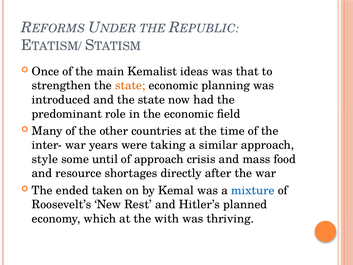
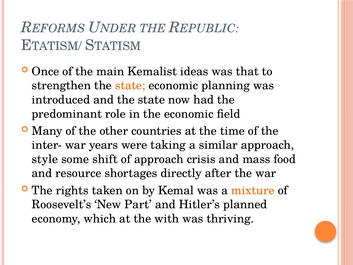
until: until -> shift
ended: ended -> rights
mixture colour: blue -> orange
Rest: Rest -> Part
